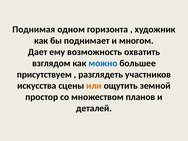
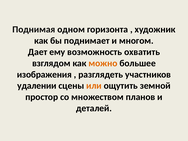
можно colour: blue -> orange
присутствуем: присутствуем -> изображения
искусства: искусства -> удалении
